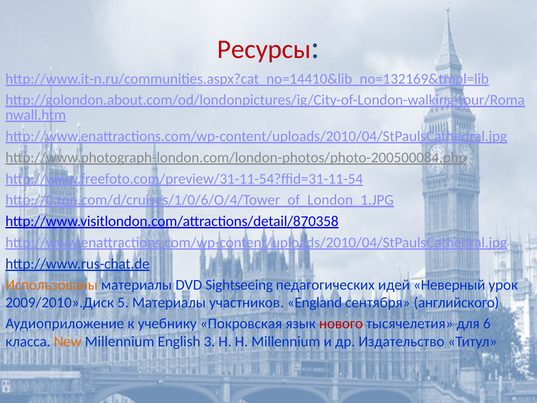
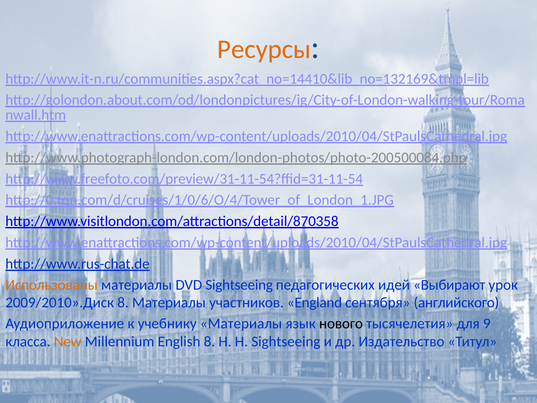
Ресурсы colour: red -> orange
Неверный: Неверный -> Выбирают
2009/2010».Диск 5: 5 -> 8
учебнику Покровская: Покровская -> Материалы
нового colour: red -> black
6: 6 -> 9
English 3: 3 -> 8
Н Millennium: Millennium -> Sightseeing
